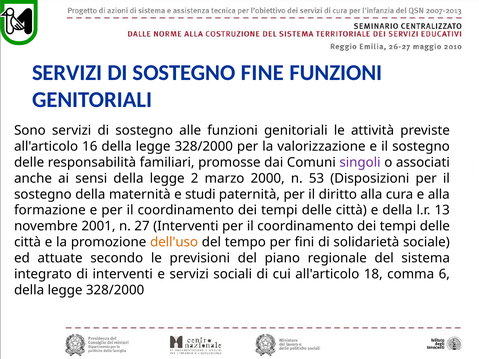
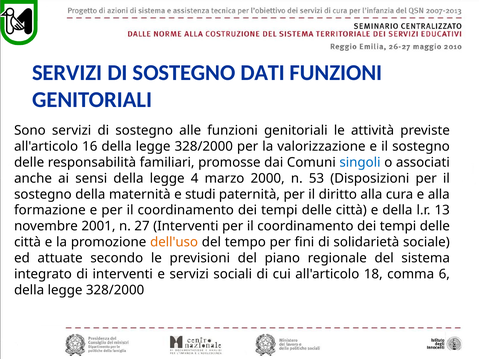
FINE: FINE -> DATI
singoli colour: purple -> blue
2: 2 -> 4
